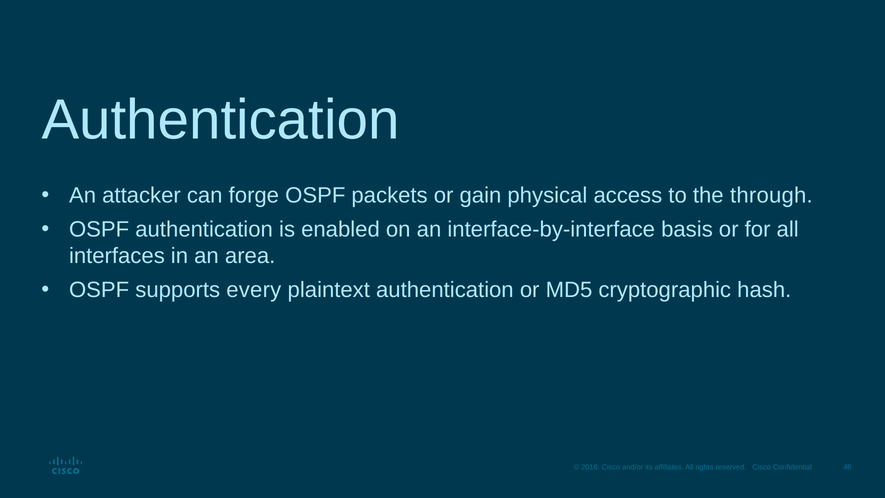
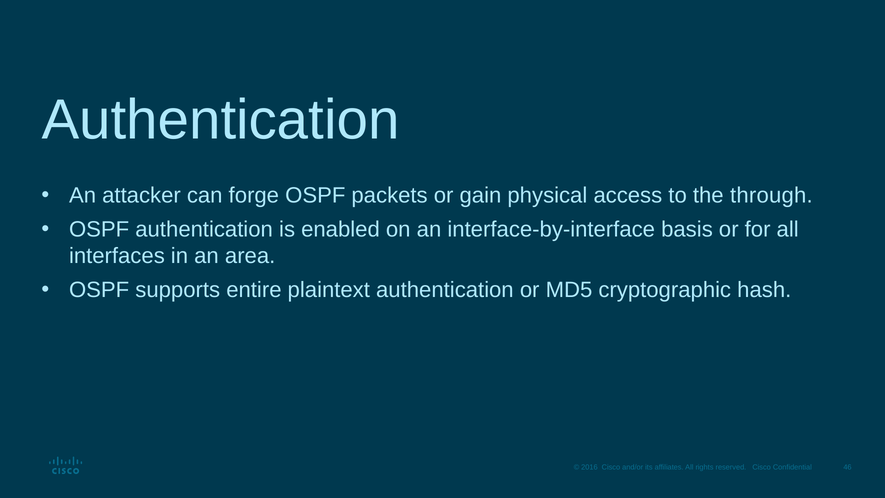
every: every -> entire
